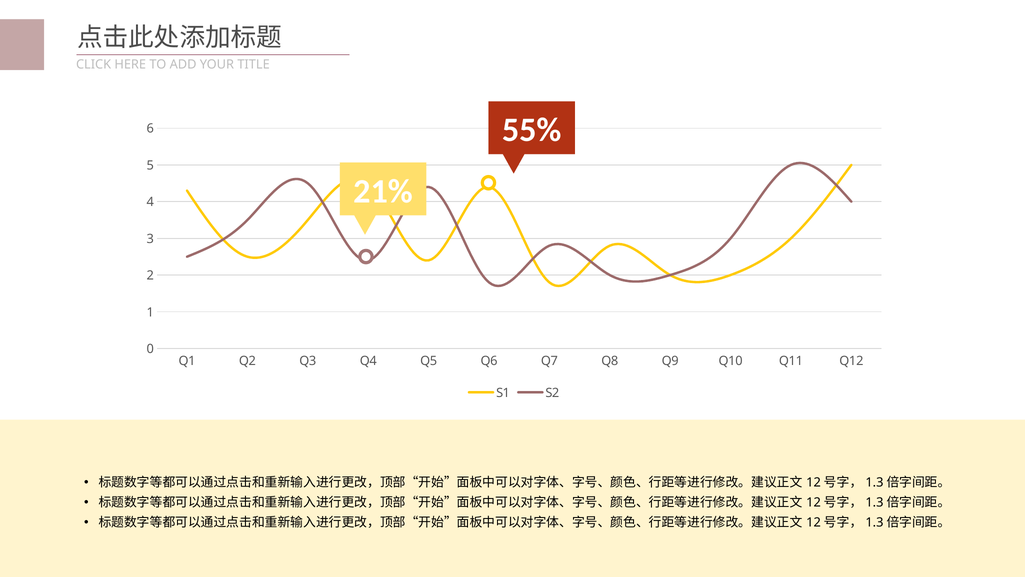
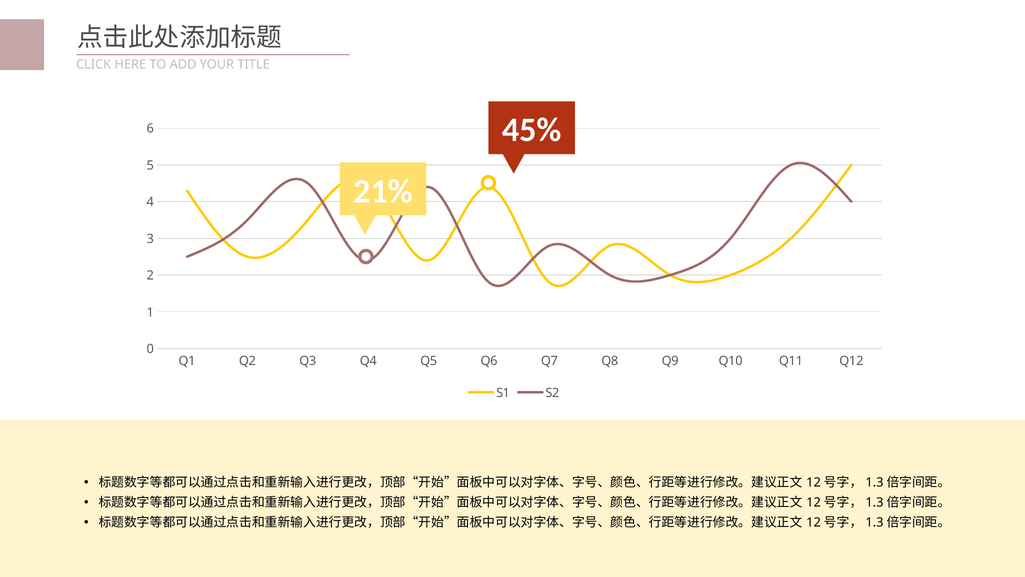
55%: 55% -> 45%
